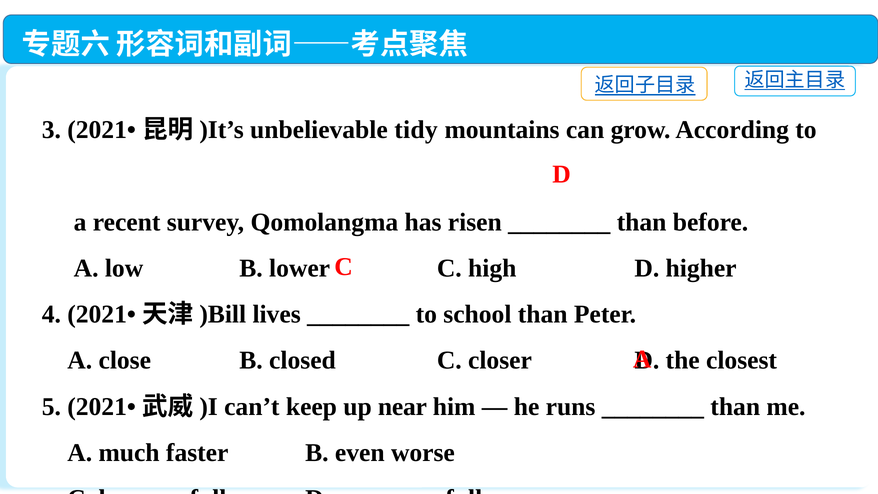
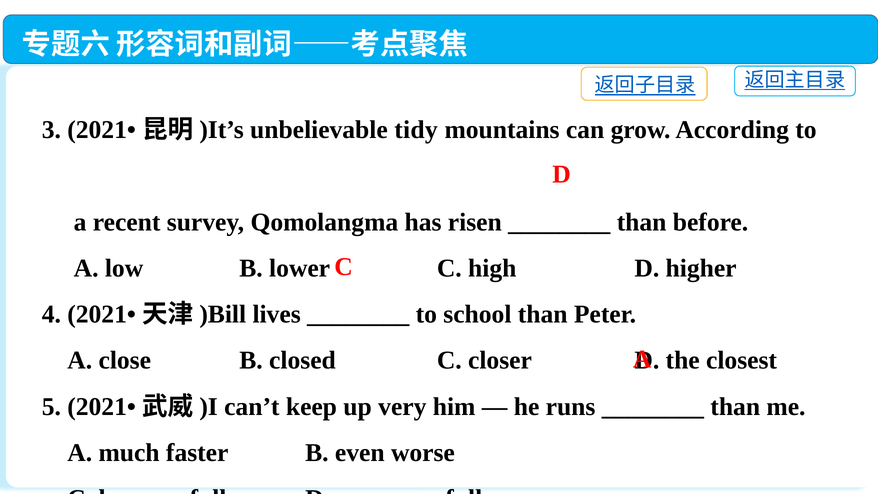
near: near -> very
